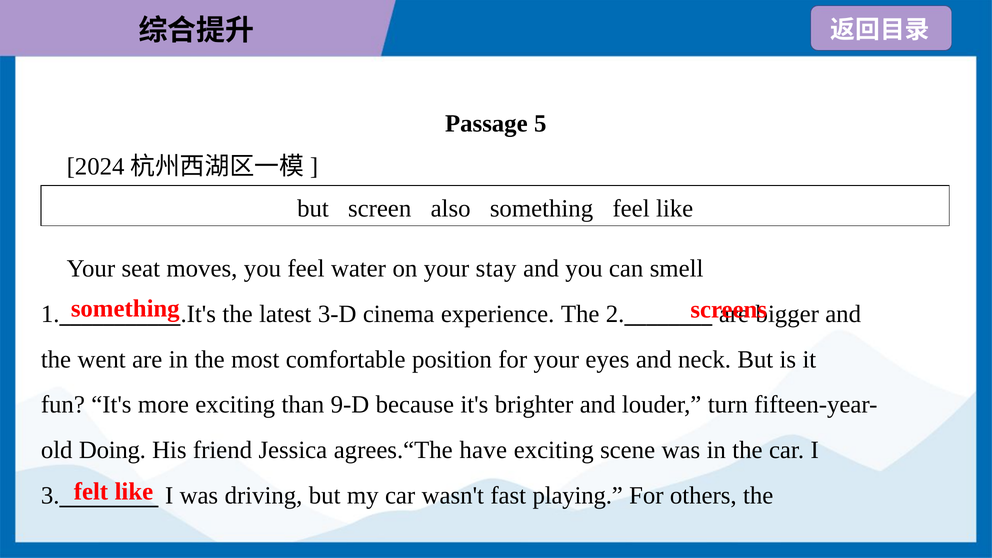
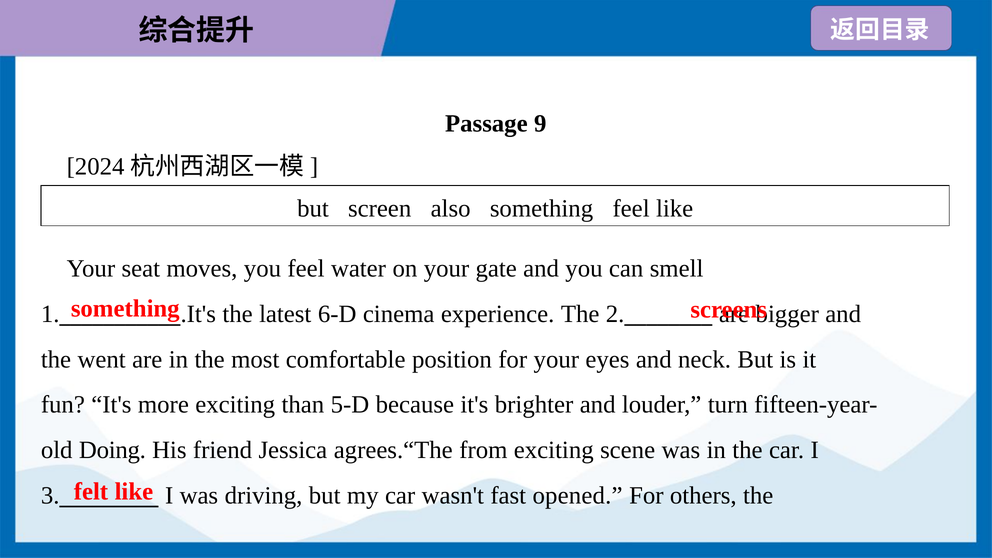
5: 5 -> 9
stay: stay -> gate
3-D: 3-D -> 6-D
9-D: 9-D -> 5-D
have: have -> from
playing: playing -> opened
